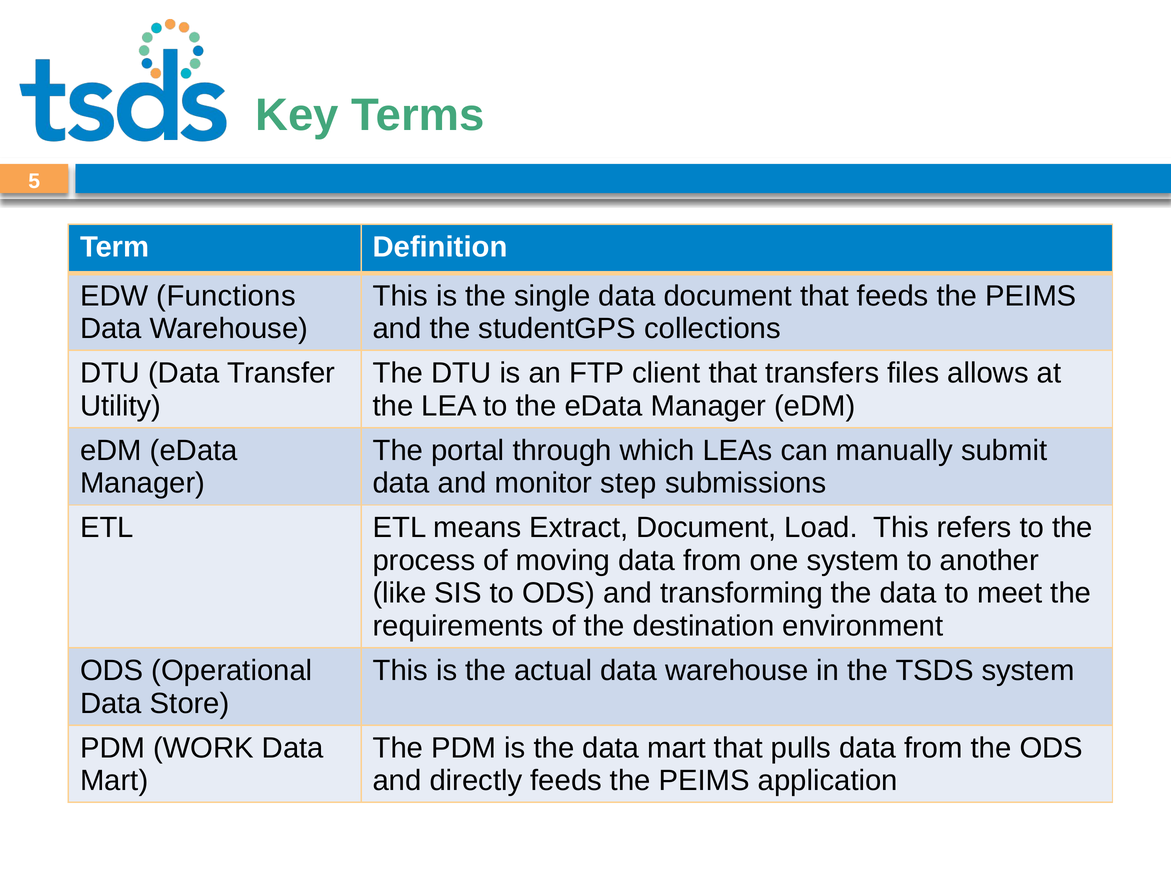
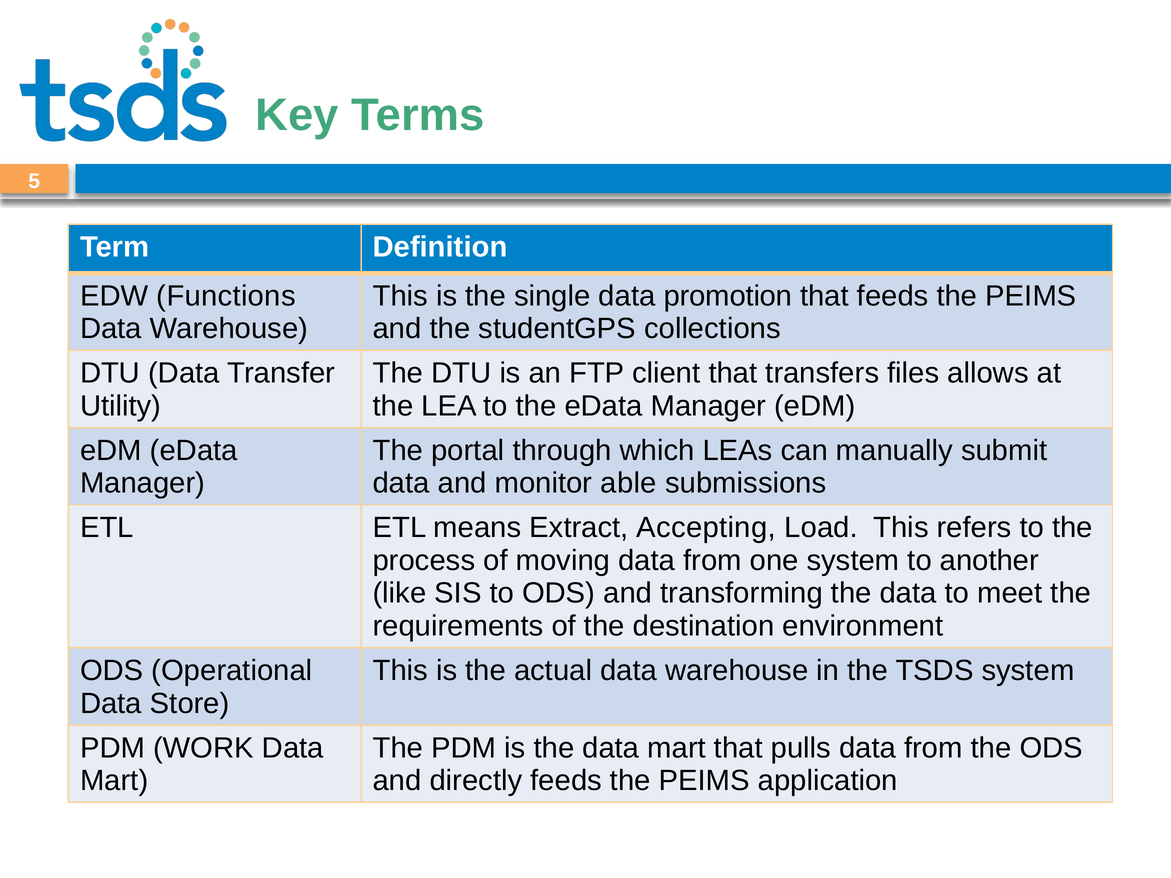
data document: document -> promotion
step: step -> able
Extract Document: Document -> Accepting
